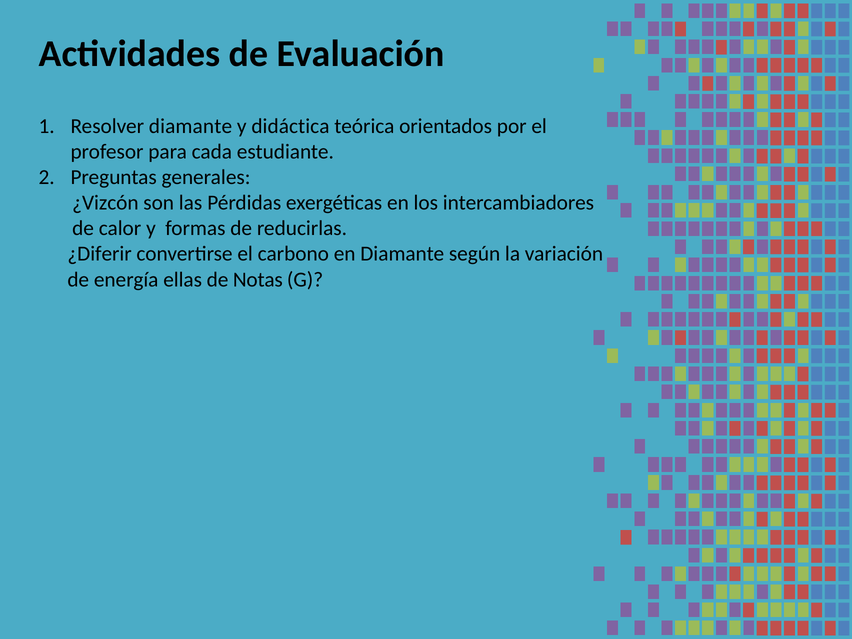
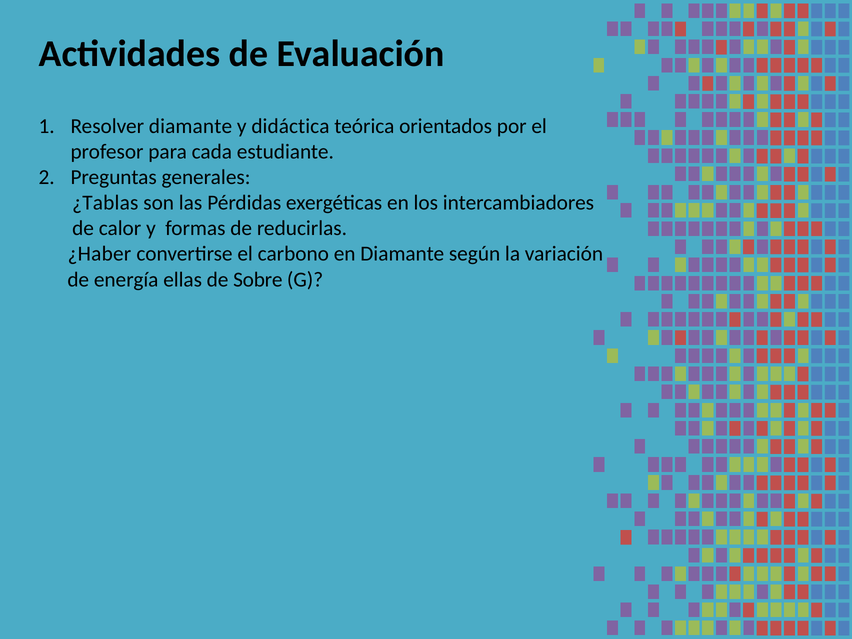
¿Vizcón: ¿Vizcón -> ¿Tablas
¿Diferir: ¿Diferir -> ¿Haber
Notas: Notas -> Sobre
